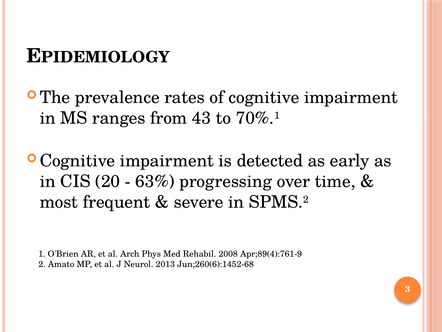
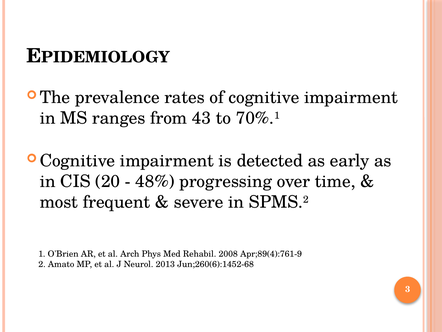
63%: 63% -> 48%
